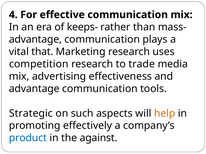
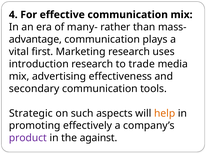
keeps-: keeps- -> many-
that: that -> first
competition: competition -> introduction
advantage at (34, 89): advantage -> secondary
product colour: blue -> purple
